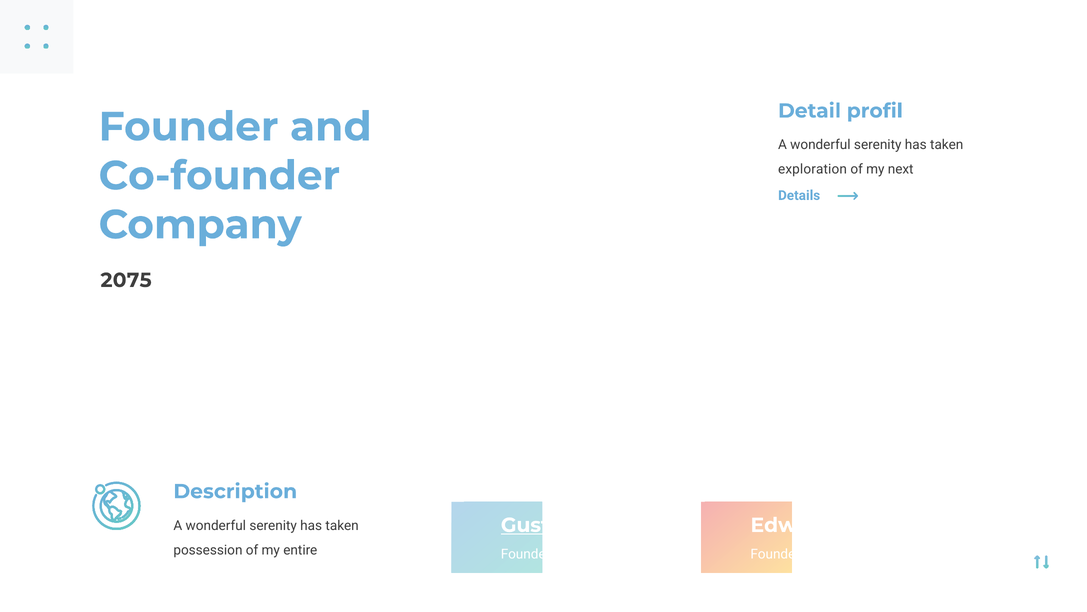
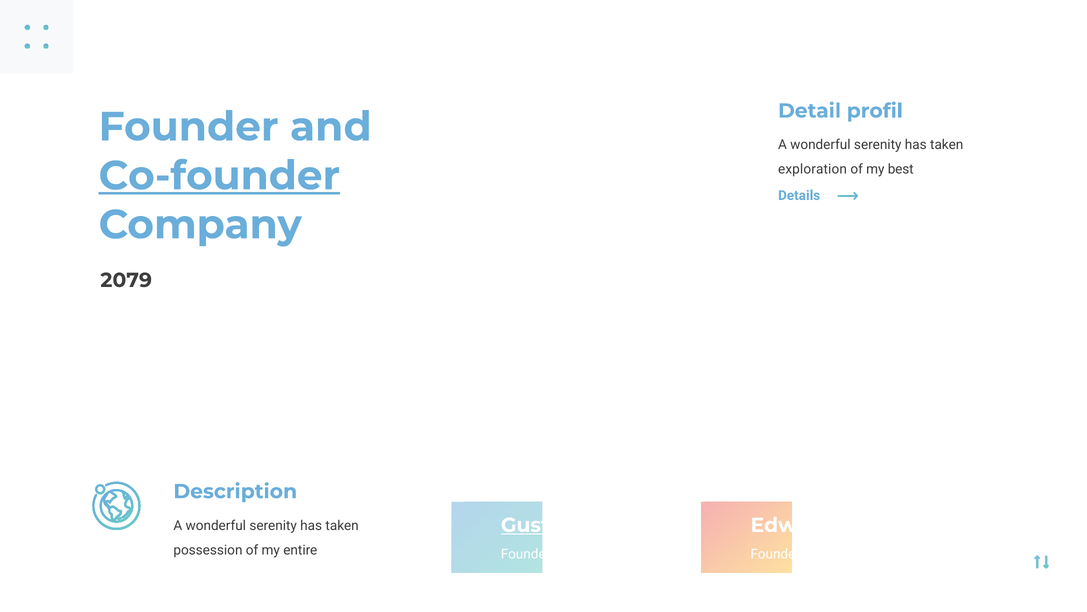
next: next -> best
Co-founder underline: none -> present
2075: 2075 -> 2079
